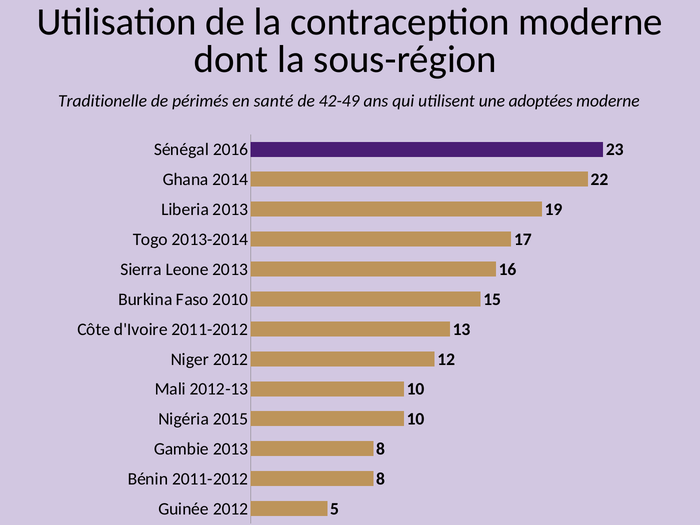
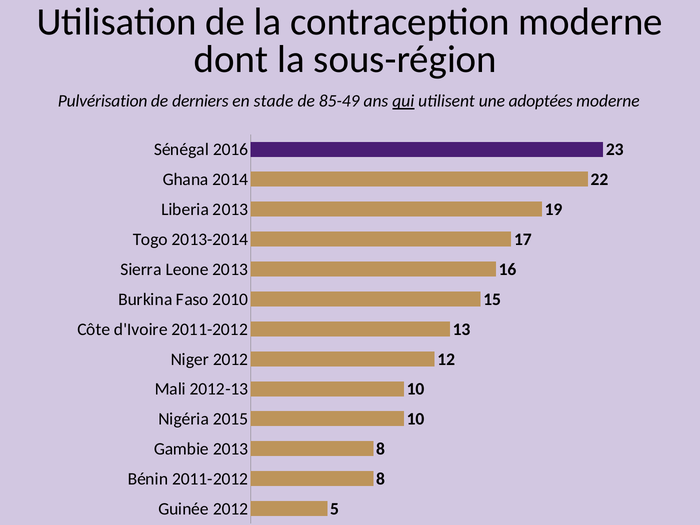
Traditionelle: Traditionelle -> Pulvérisation
périmés: périmés -> derniers
santé: santé -> stade
42-49: 42-49 -> 85-49
qui underline: none -> present
